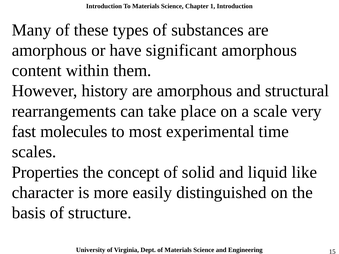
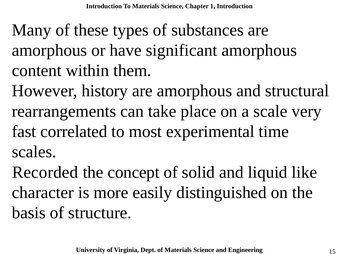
molecules: molecules -> correlated
Properties: Properties -> Recorded
